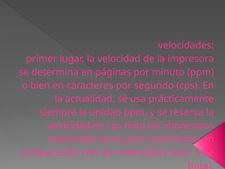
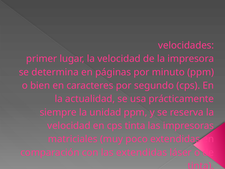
las matriciales: matriciales -> extendidas
